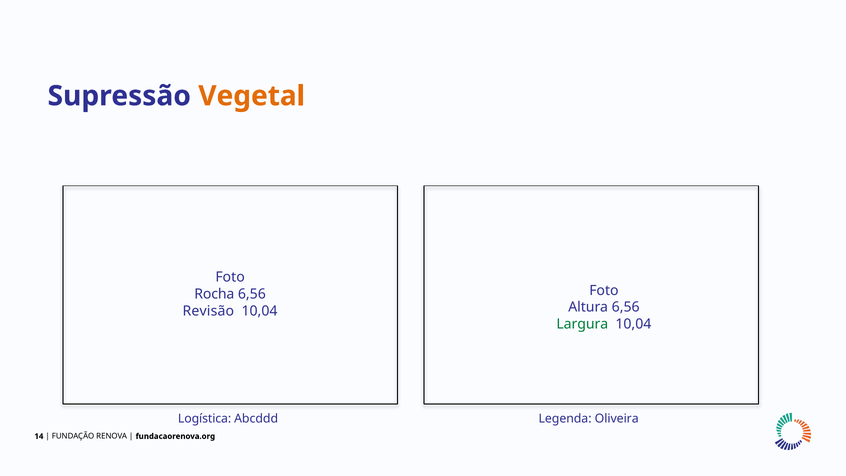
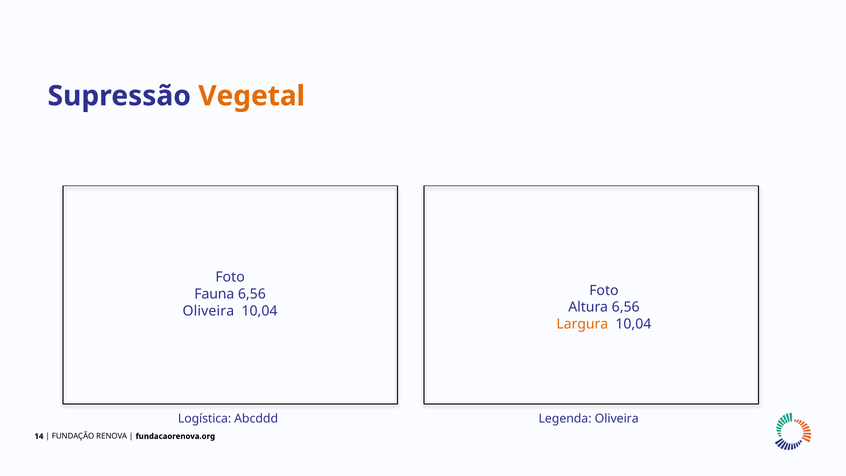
Rocha: Rocha -> Fauna
Revisão at (208, 311): Revisão -> Oliveira
Largura colour: green -> orange
